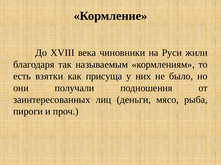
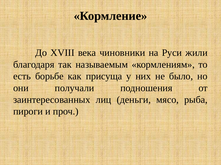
взятки: взятки -> борьбе
